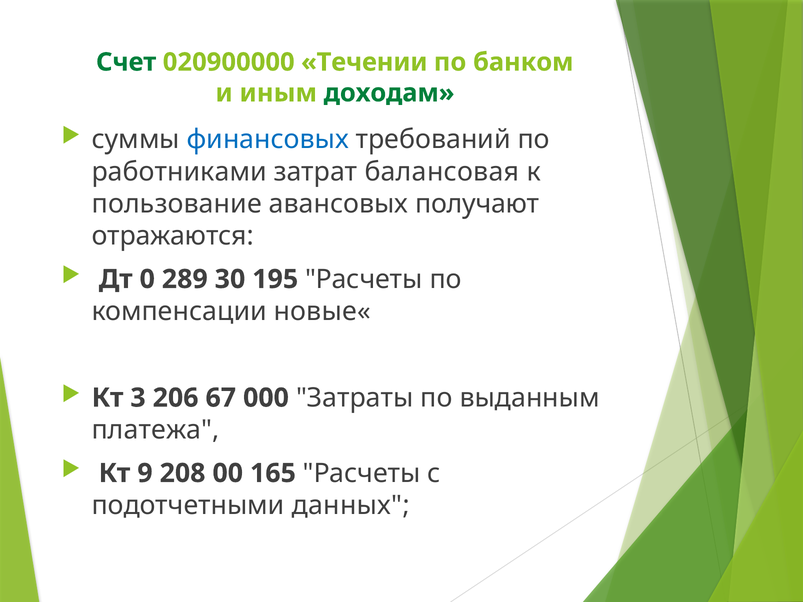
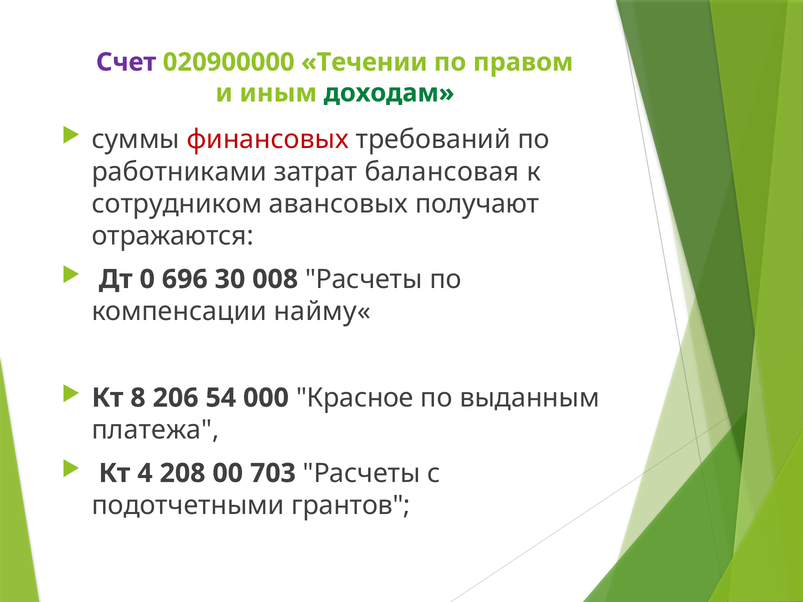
Счет colour: green -> purple
банком: банком -> правом
финансовых colour: blue -> red
пользование: пользование -> сотрудником
289: 289 -> 696
195: 195 -> 008
новые«: новые« -> найму«
3: 3 -> 8
67: 67 -> 54
Затраты: Затраты -> Красное
9: 9 -> 4
165: 165 -> 703
данных: данных -> грантов
